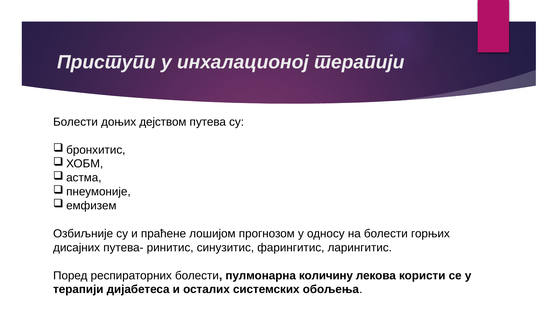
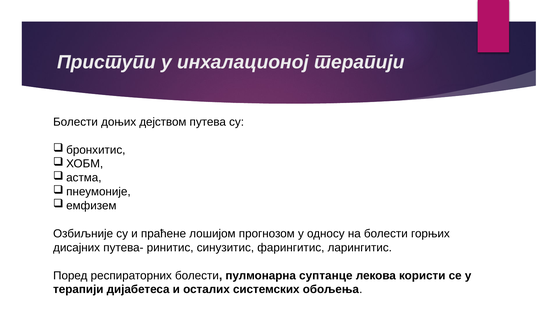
количину: количину -> суптанце
